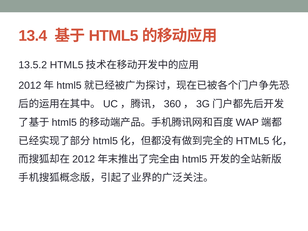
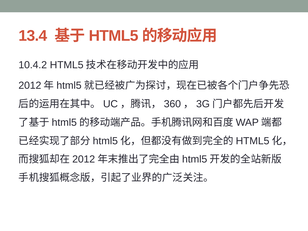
13.5.2: 13.5.2 -> 10.4.2
